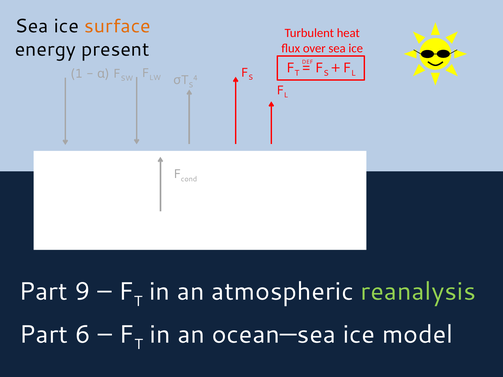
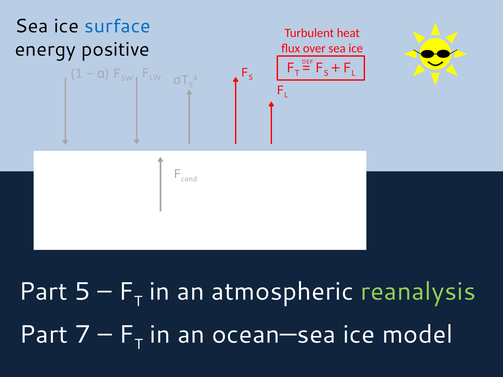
surface colour: orange -> blue
present: present -> positive
9: 9 -> 5
6: 6 -> 7
